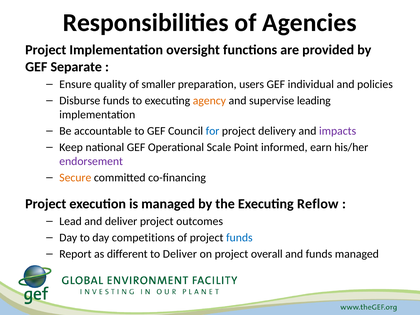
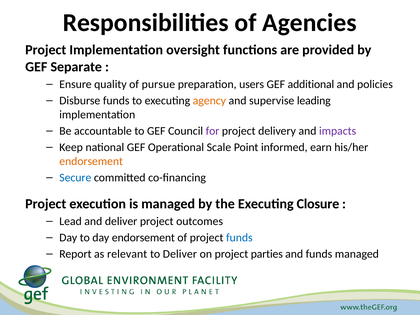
smaller: smaller -> pursue
individual: individual -> additional
for colour: blue -> purple
endorsement at (91, 161) colour: purple -> orange
Secure colour: orange -> blue
Reflow: Reflow -> Closure
day competitions: competitions -> endorsement
different: different -> relevant
overall: overall -> parties
